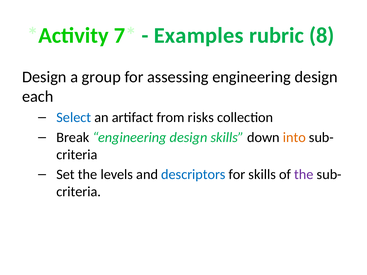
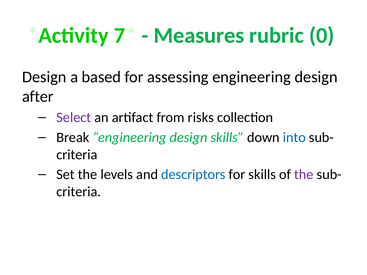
Examples: Examples -> Measures
8: 8 -> 0
group: group -> based
each: each -> after
Select colour: blue -> purple
into colour: orange -> blue
